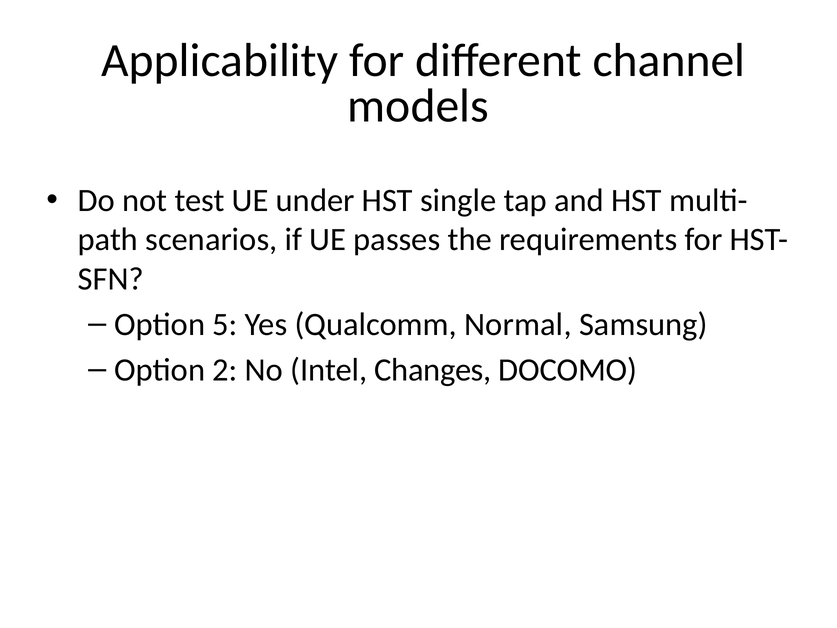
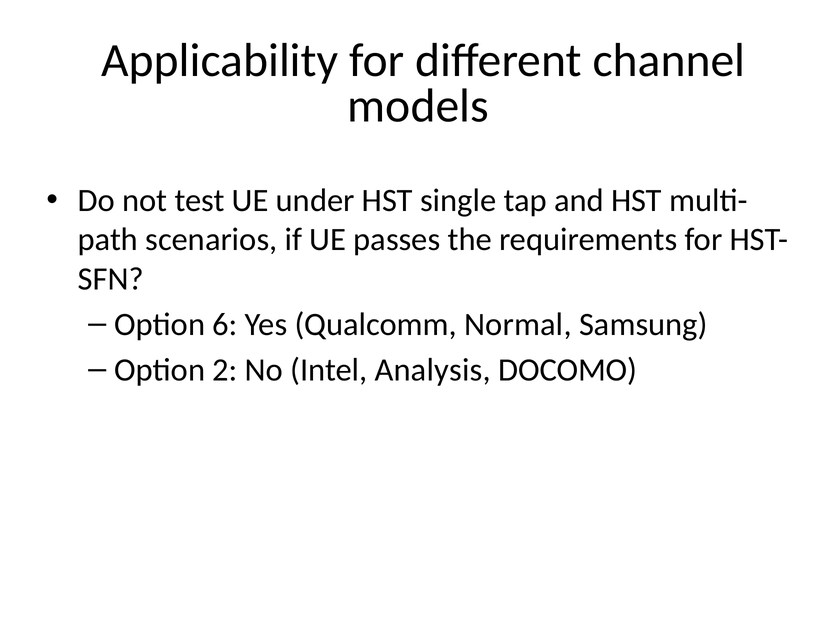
5: 5 -> 6
Changes: Changes -> Analysis
